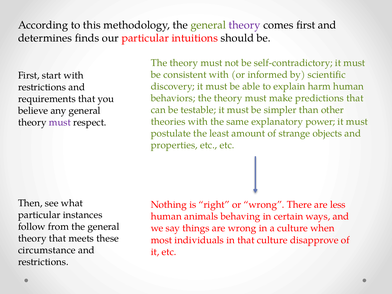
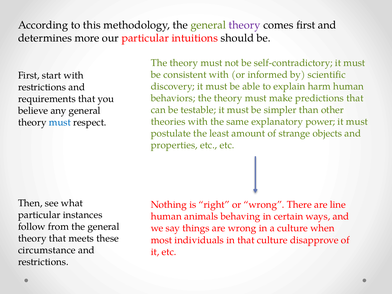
finds: finds -> more
must at (60, 122) colour: purple -> blue
less: less -> line
